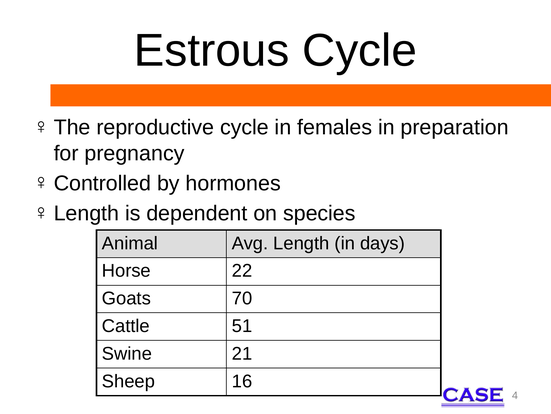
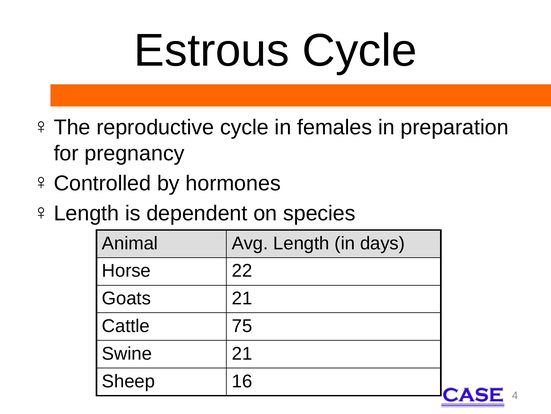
Goats 70: 70 -> 21
51: 51 -> 75
